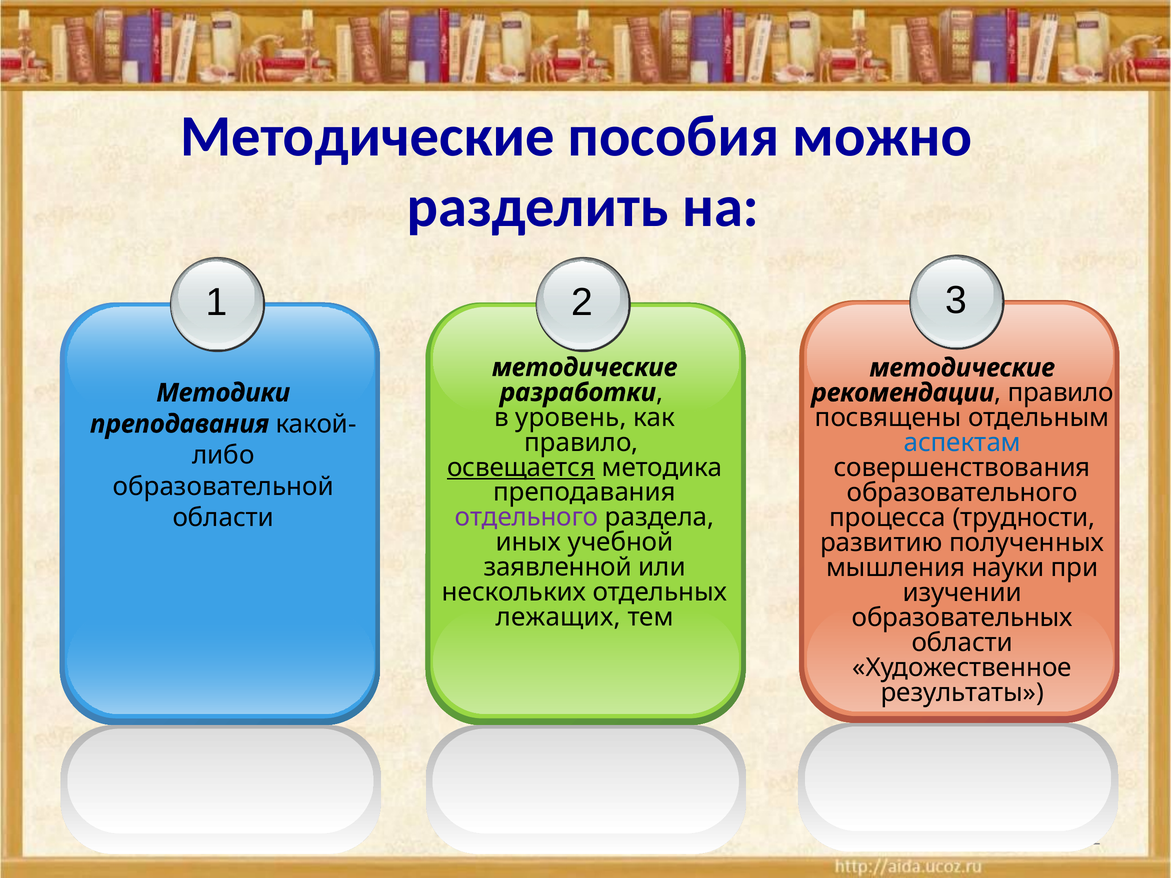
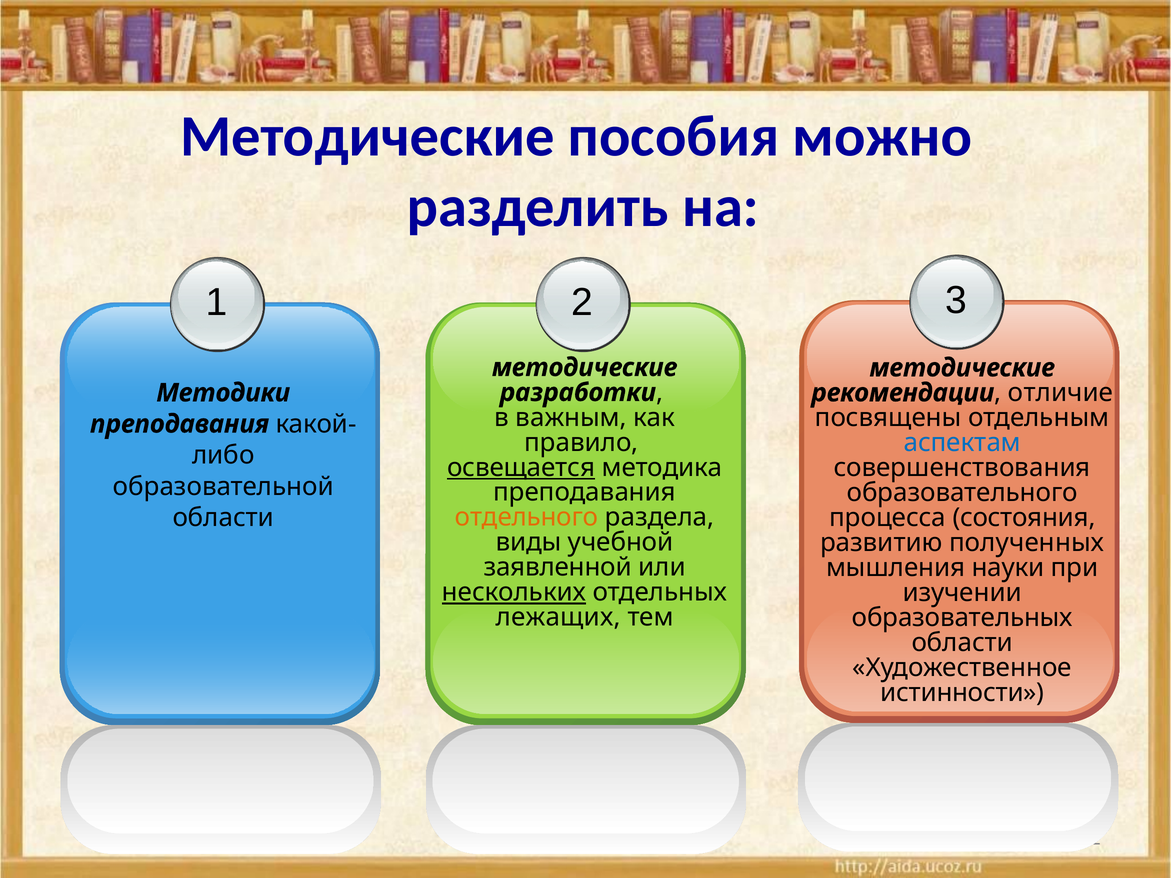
рекомендации правило: правило -> отличие
уровень: уровень -> важным
отдельного colour: purple -> orange
трудности: трудности -> состояния
иных: иных -> виды
нескольких underline: none -> present
результаты: результаты -> истинности
